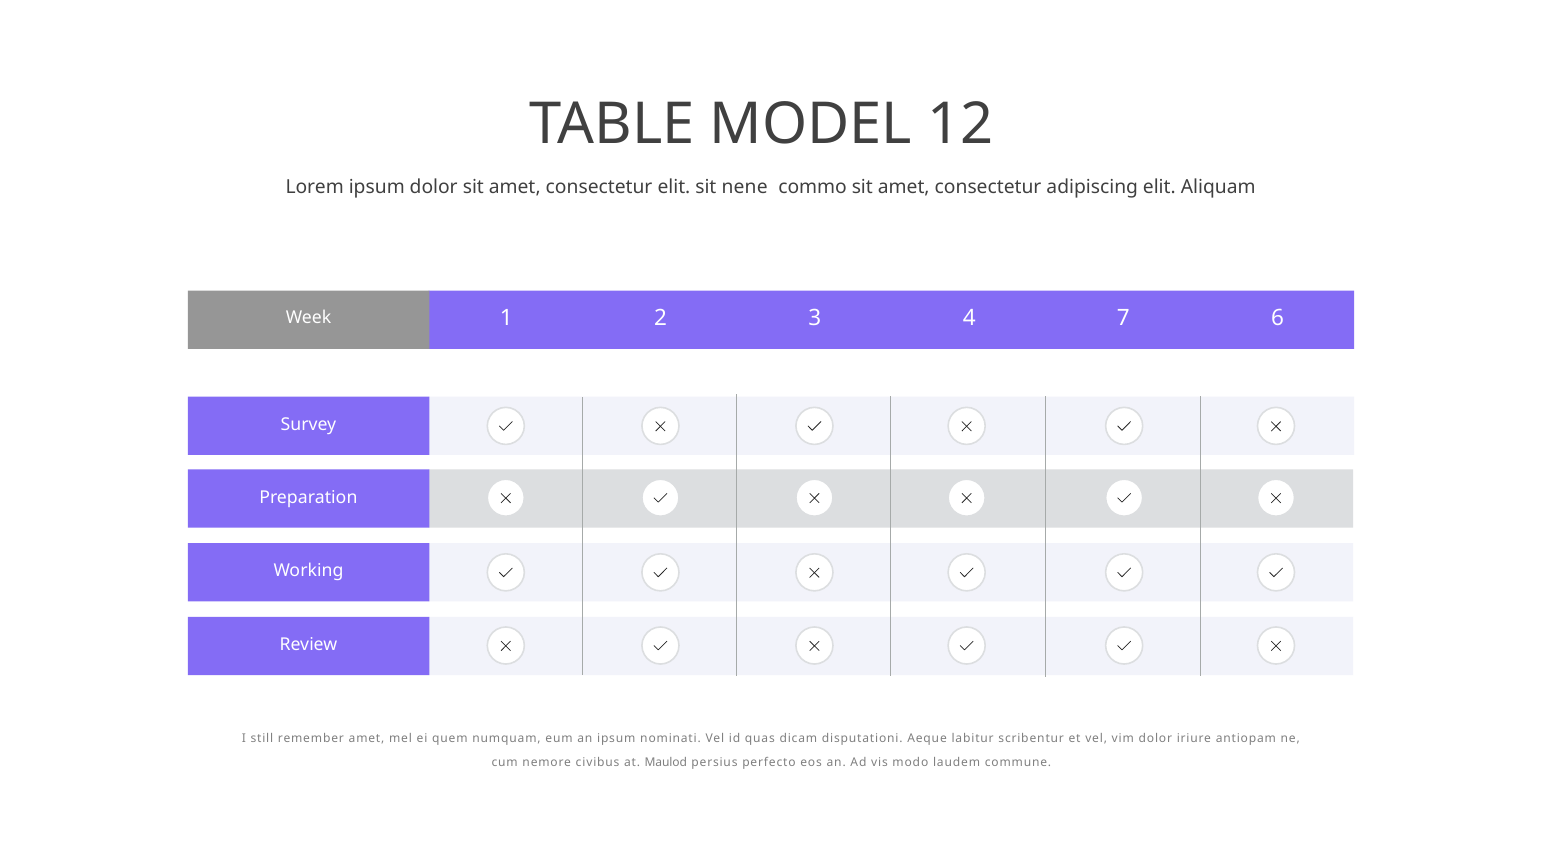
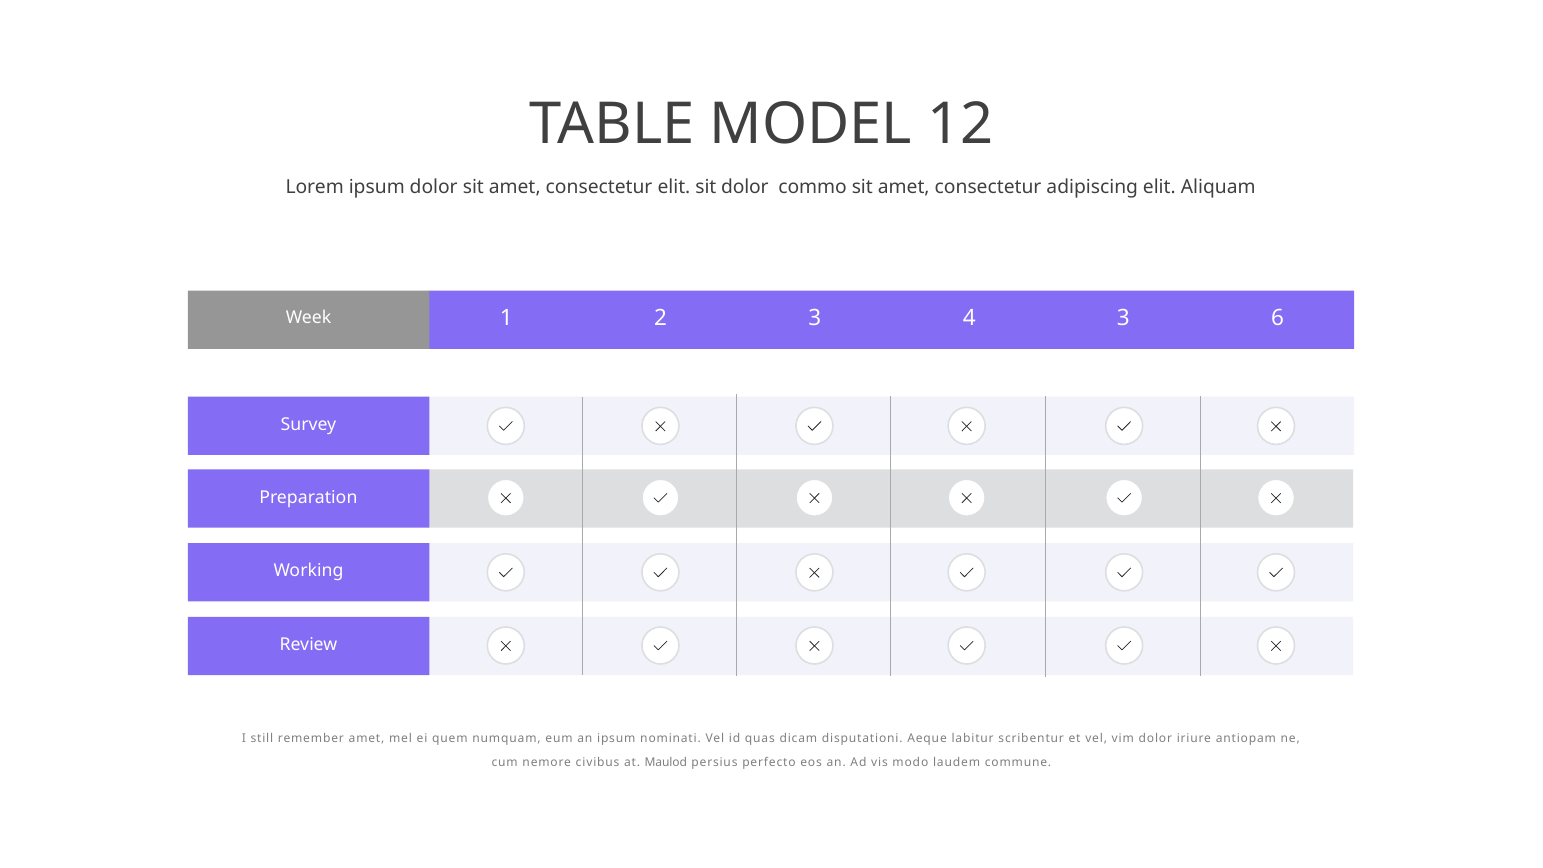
sit nene: nene -> dolor
4 7: 7 -> 3
